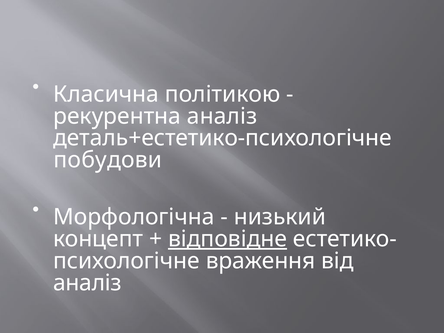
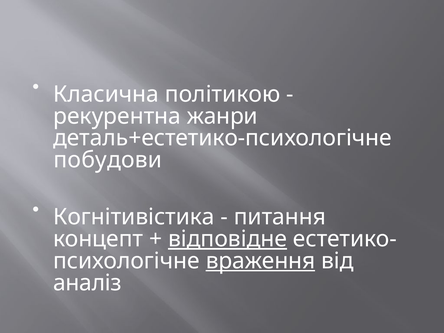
рекурентна аналіз: аналіз -> жанри
Морфологічна: Морфологічна -> Когнітивістика
низький: низький -> питання
враження underline: none -> present
